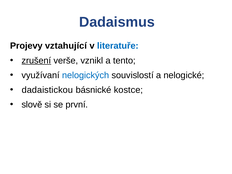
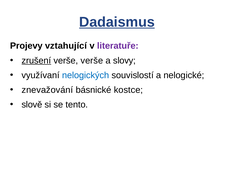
Dadaismus underline: none -> present
literatuře colour: blue -> purple
verše vznikl: vznikl -> verše
tento: tento -> slovy
dadaistickou: dadaistickou -> znevažování
první: první -> tento
